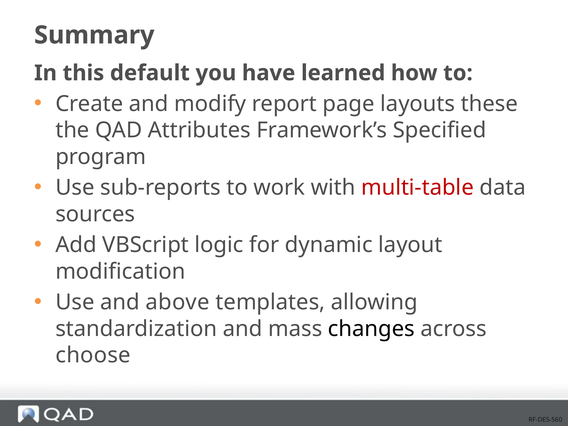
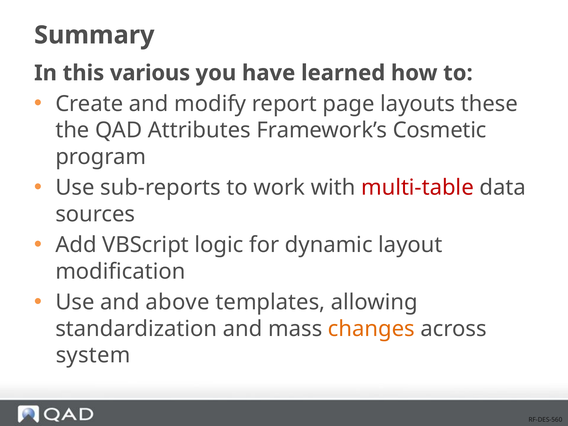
default: default -> various
Specified: Specified -> Cosmetic
changes colour: black -> orange
choose: choose -> system
